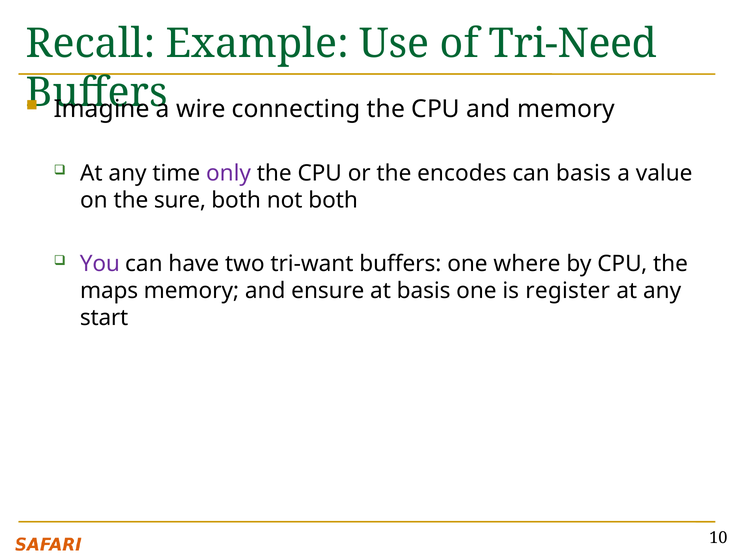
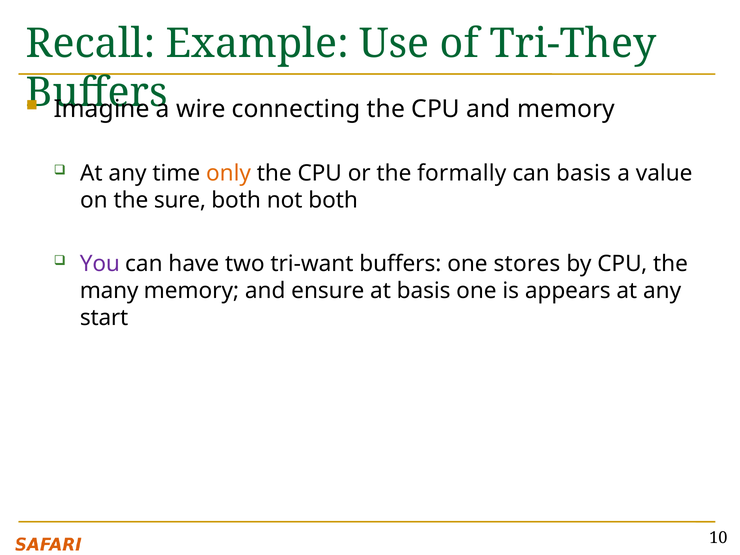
Tri-Need: Tri-Need -> Tri-They
only colour: purple -> orange
encodes: encodes -> formally
where: where -> stores
maps: maps -> many
register: register -> appears
